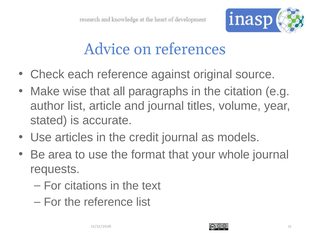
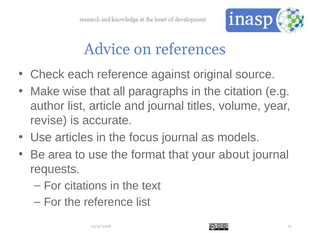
stated: stated -> revise
credit: credit -> focus
whole: whole -> about
